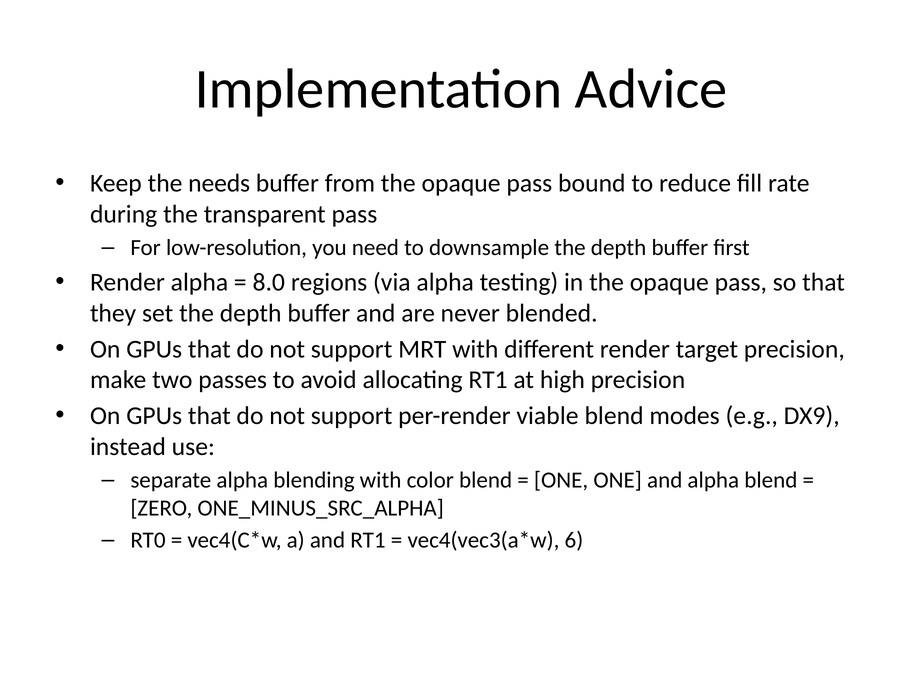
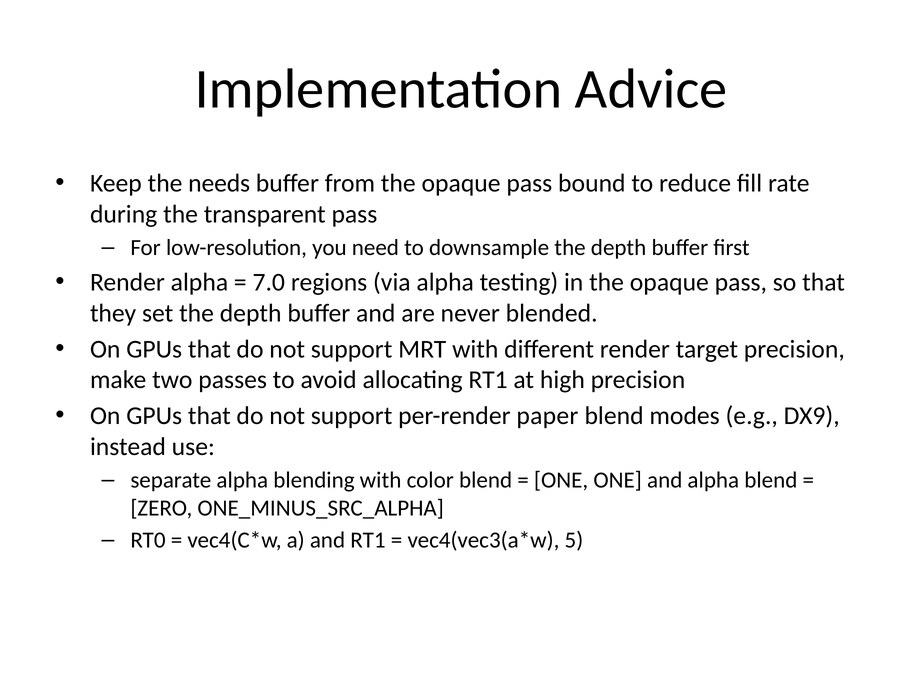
8.0: 8.0 -> 7.0
viable: viable -> paper
6: 6 -> 5
